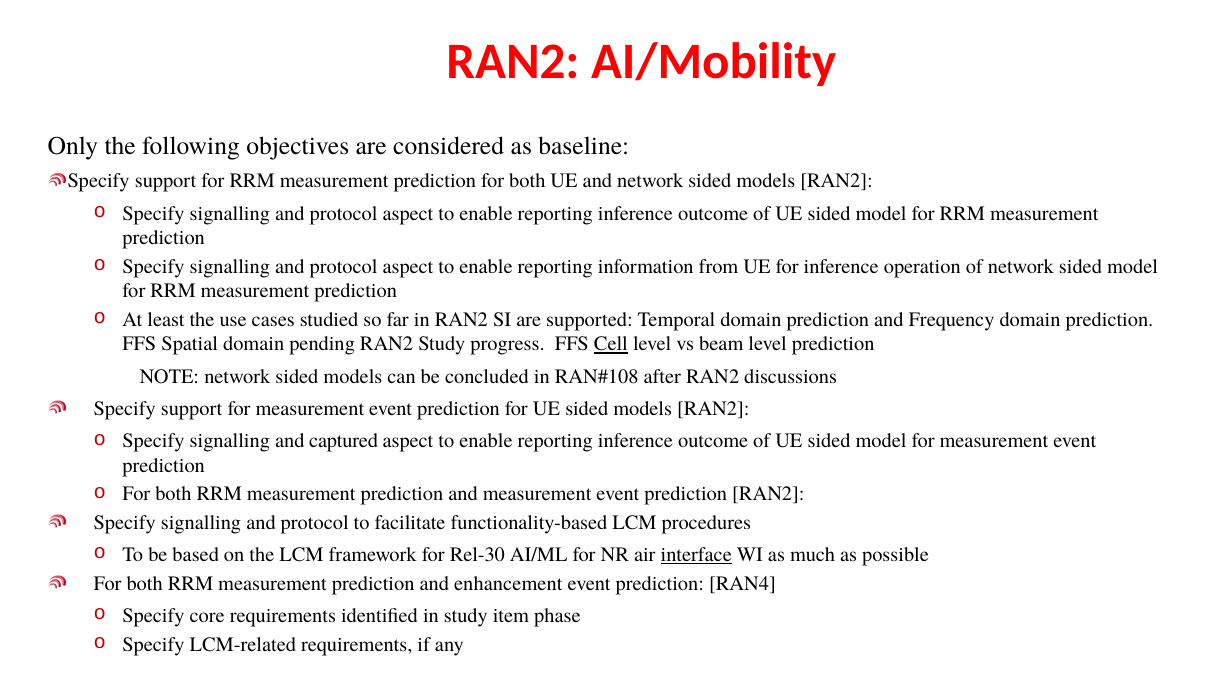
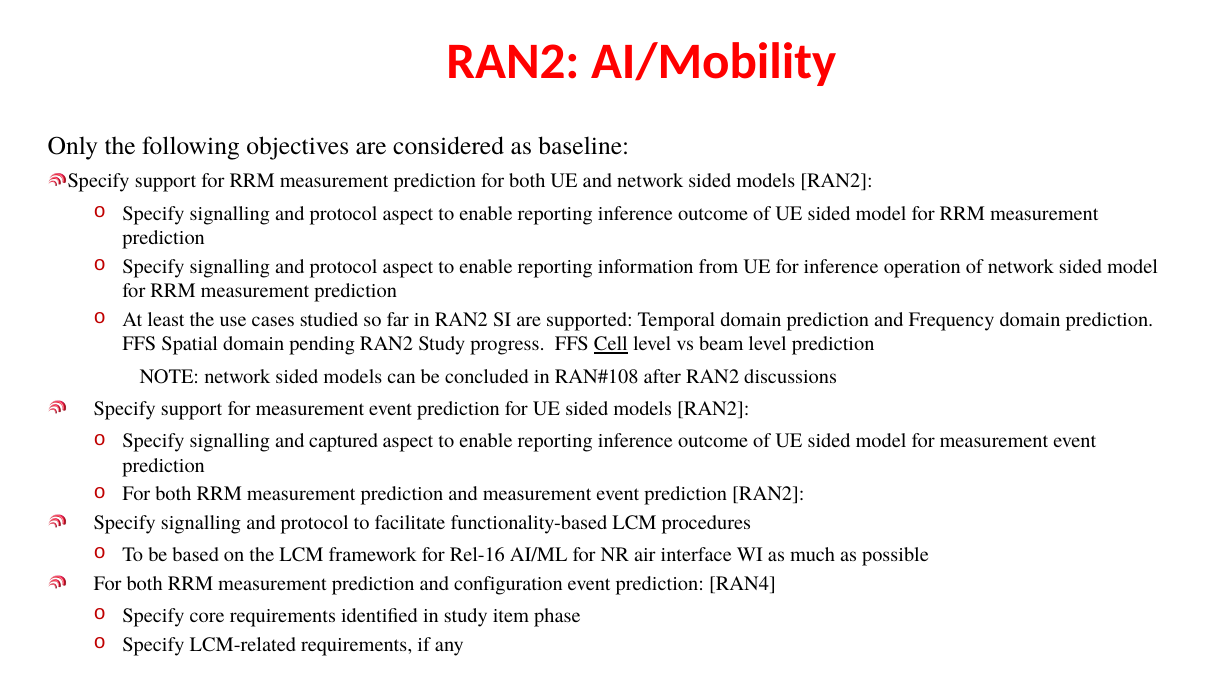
Rel-30: Rel-30 -> Rel-16
interface underline: present -> none
enhancement: enhancement -> configuration
